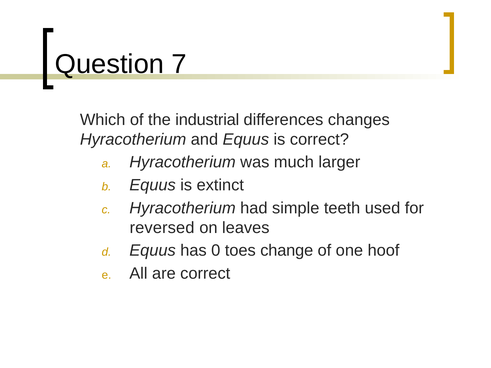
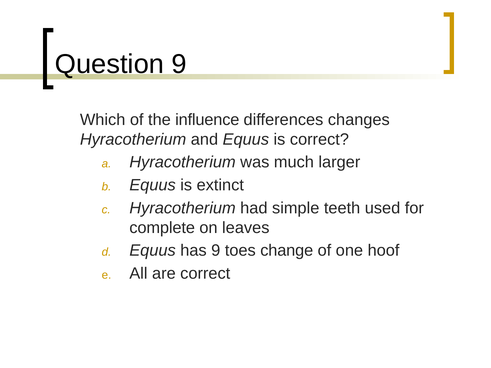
Question 7: 7 -> 9
industrial: industrial -> influence
reversed: reversed -> complete
has 0: 0 -> 9
